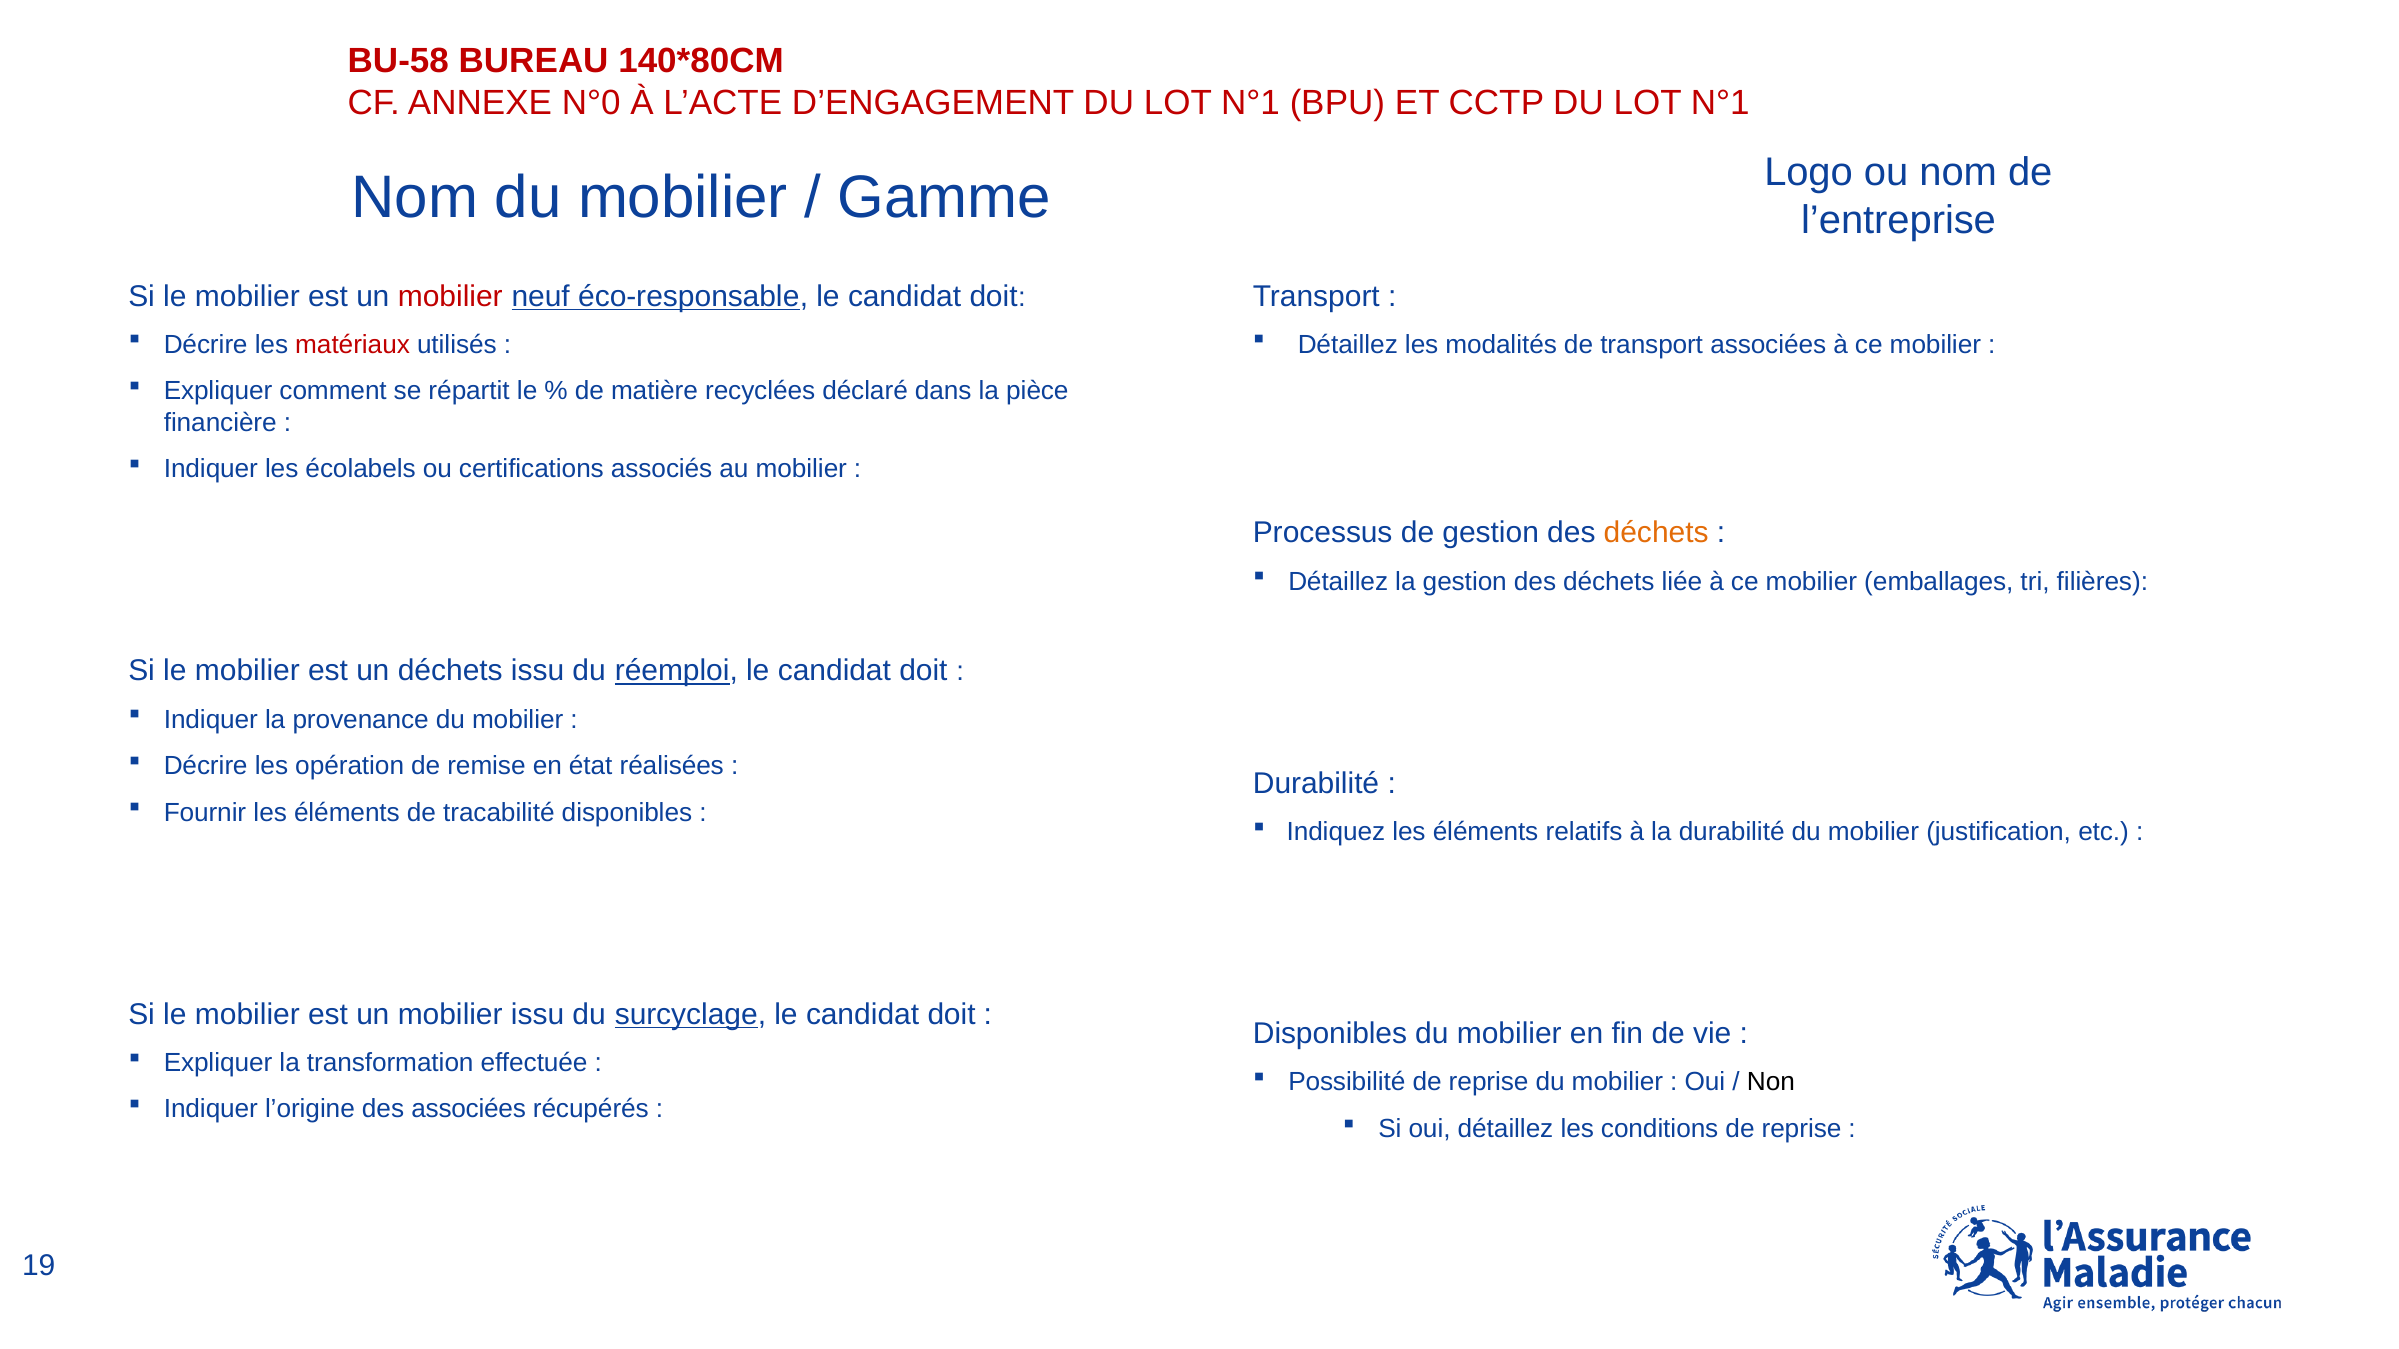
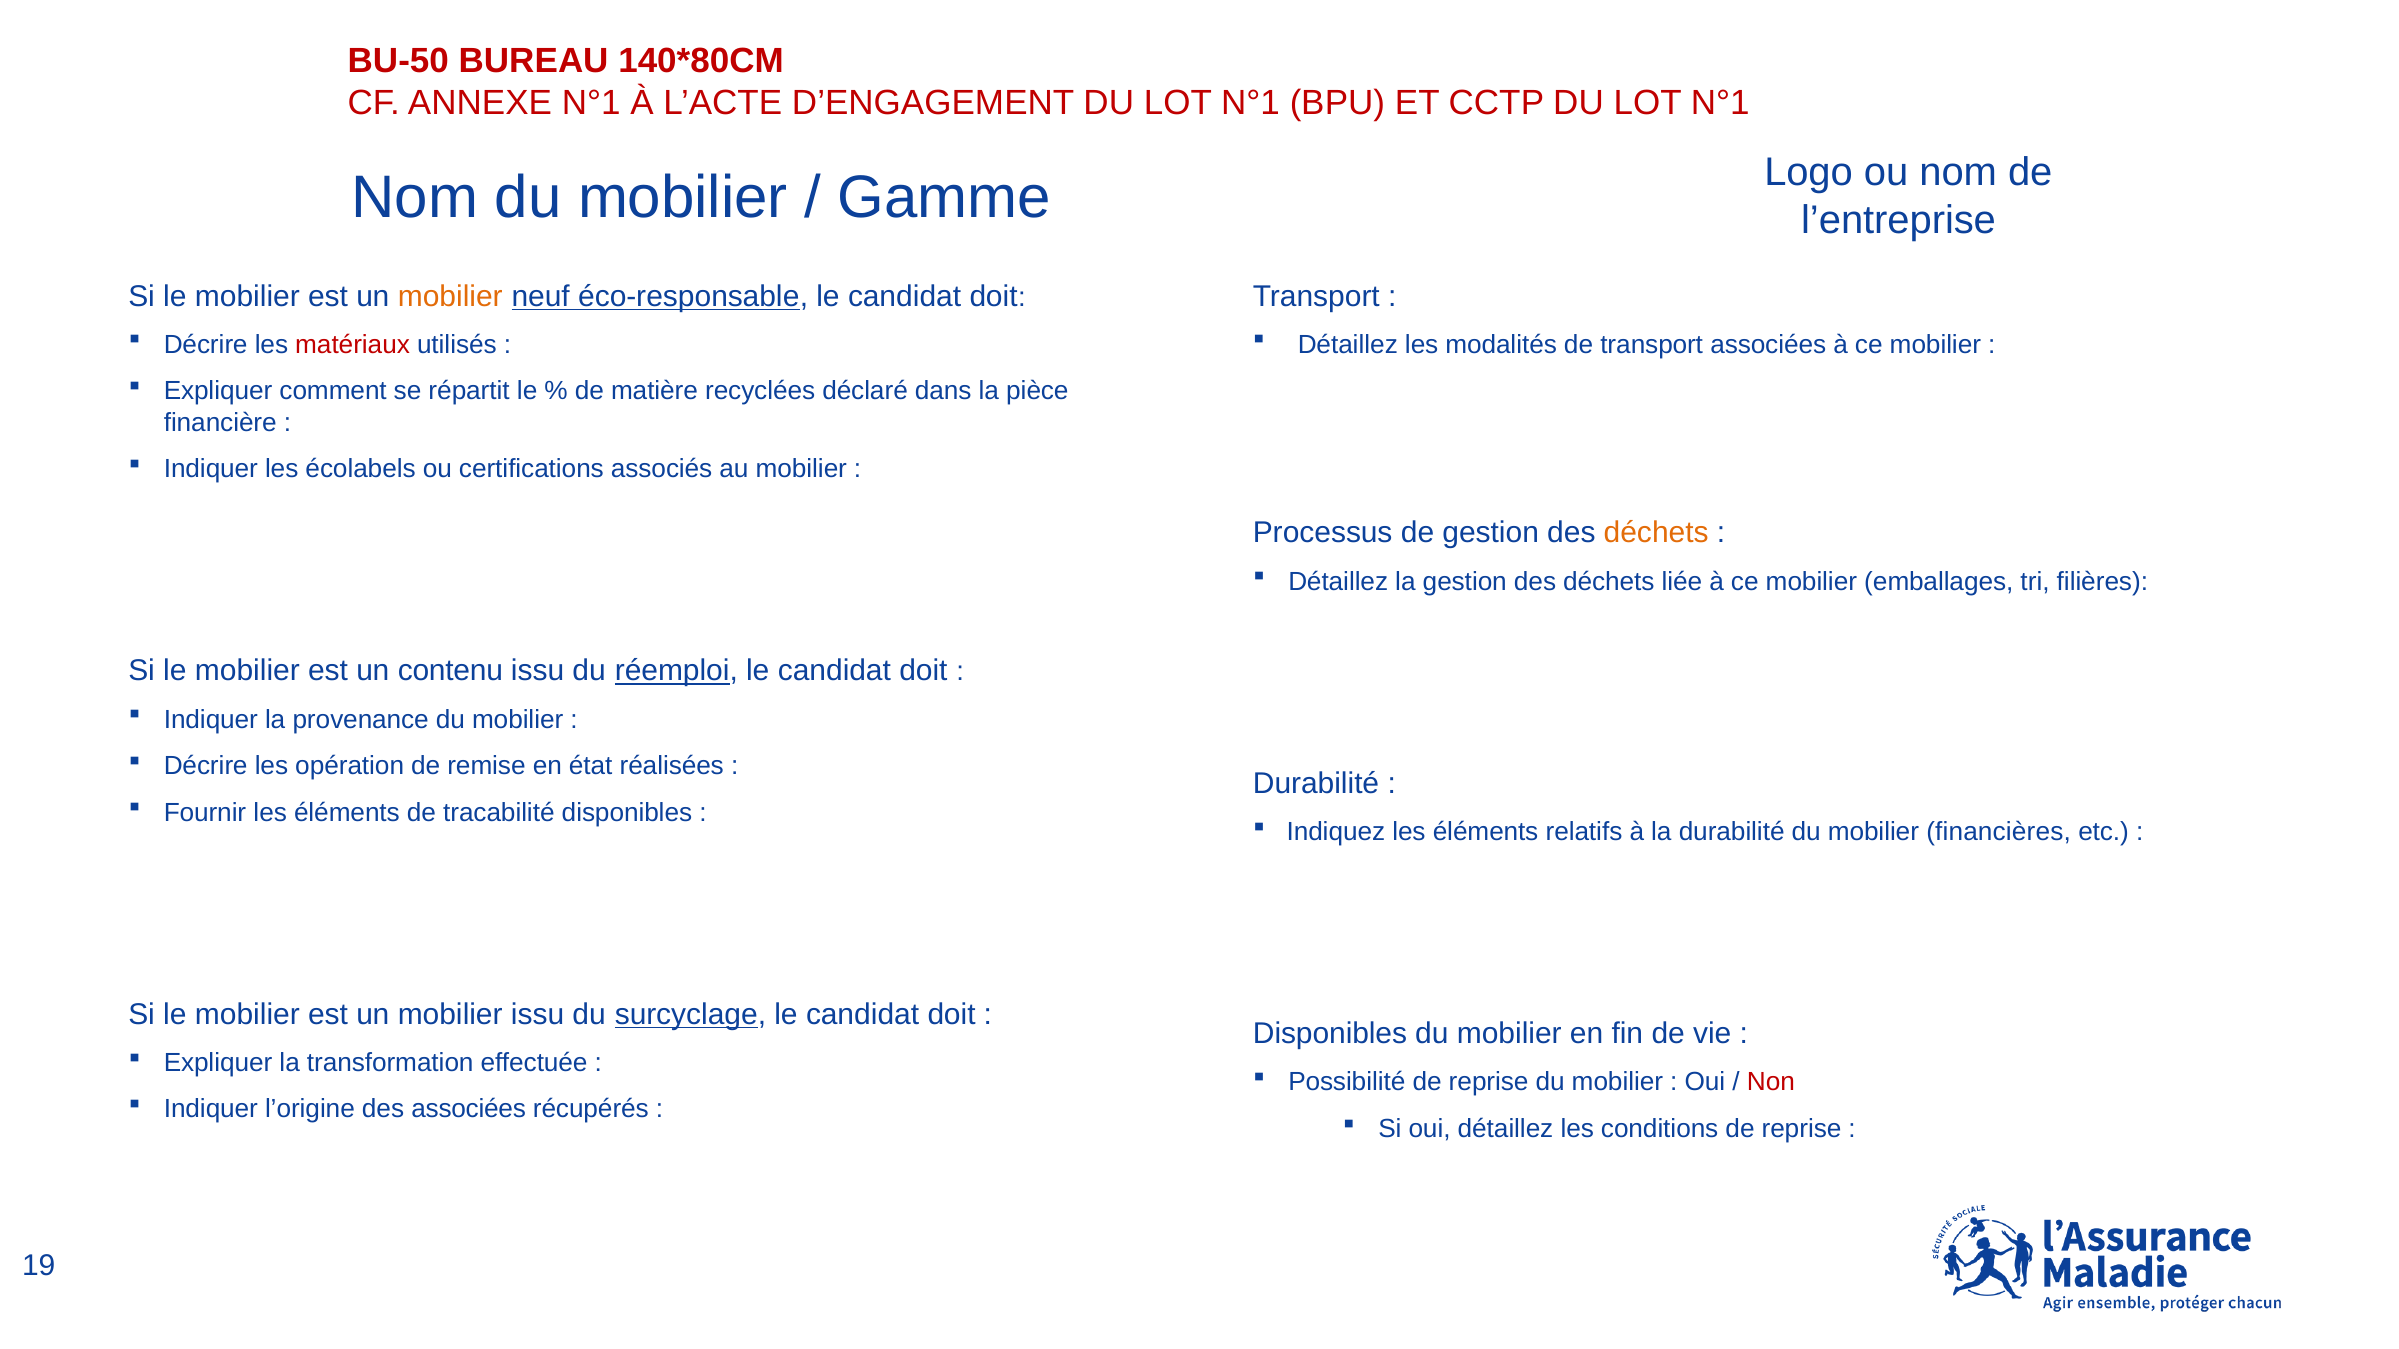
BU-58: BU-58 -> BU-50
ANNEXE N°0: N°0 -> N°1
mobilier at (450, 296) colour: red -> orange
un déchets: déchets -> contenu
justification: justification -> financières
Non colour: black -> red
